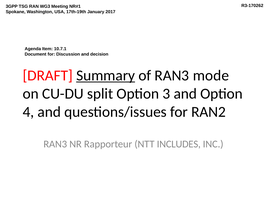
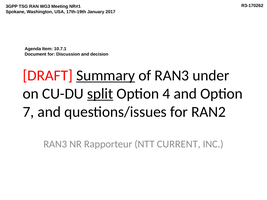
mode: mode -> under
split underline: none -> present
3: 3 -> 4
4: 4 -> 7
INCLUDES: INCLUDES -> CURRENT
